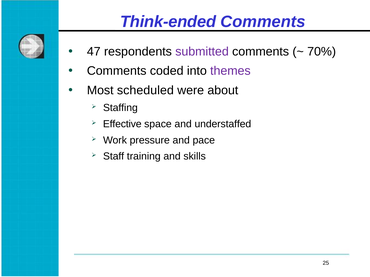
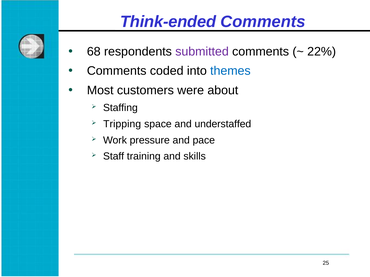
47: 47 -> 68
70%: 70% -> 22%
themes colour: purple -> blue
scheduled: scheduled -> customers
Effective: Effective -> Tripping
